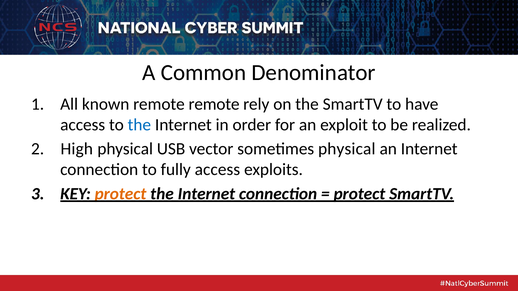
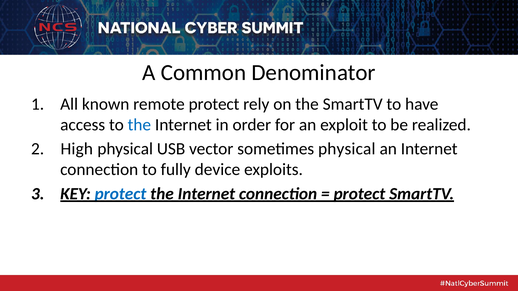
remote remote: remote -> protect
fully access: access -> device
protect at (120, 194) colour: orange -> blue
